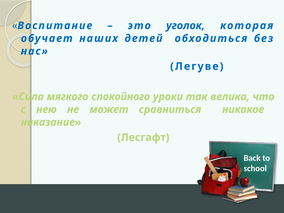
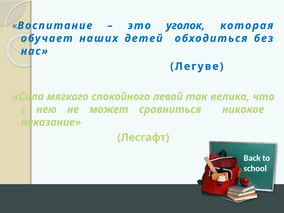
уроки: уроки -> левой
